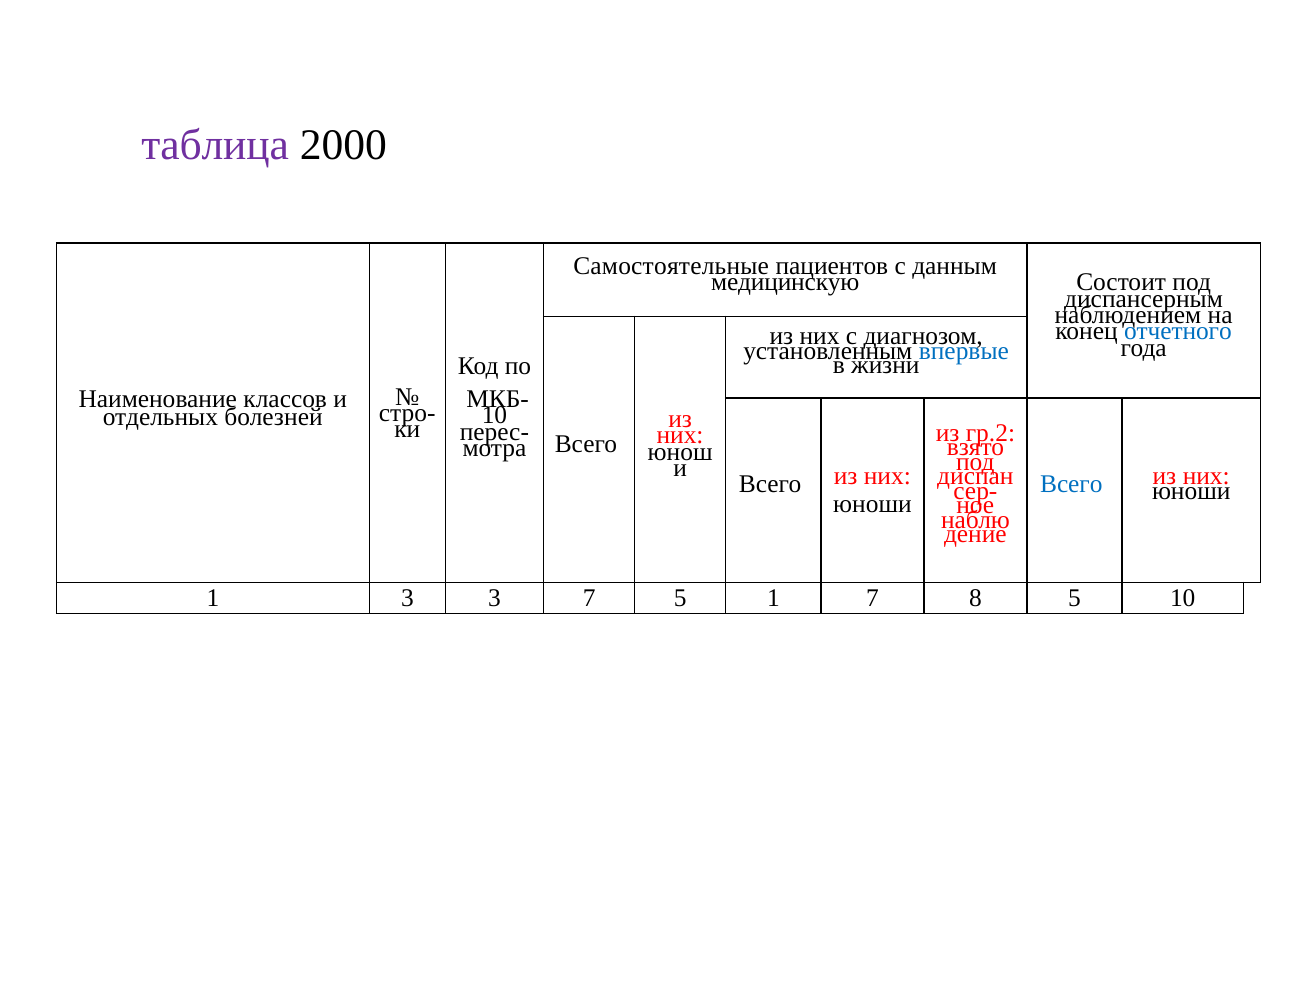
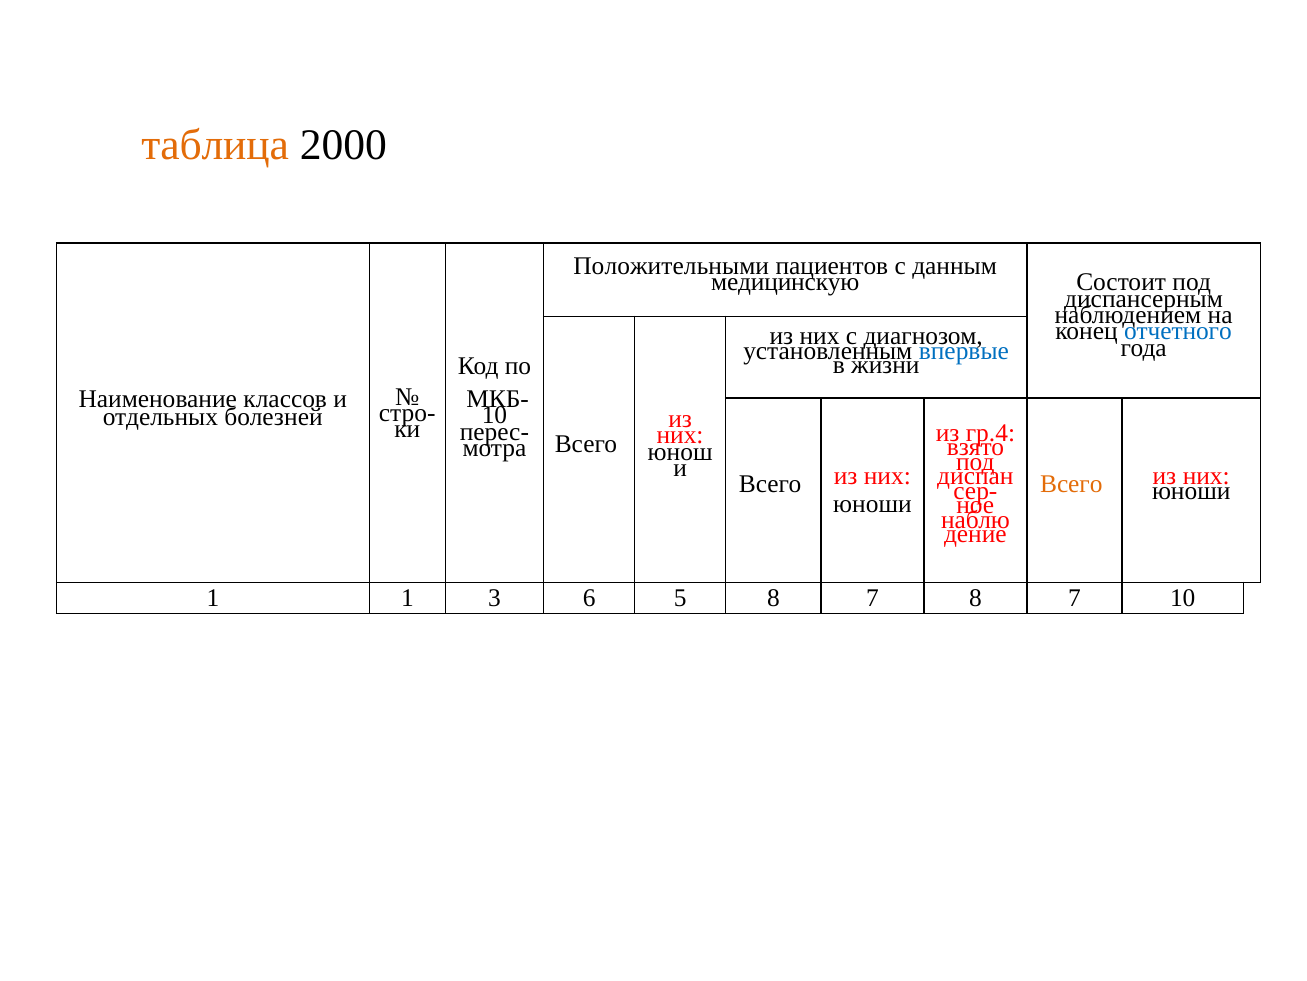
таблица colour: purple -> orange
Самостоятельные: Самостоятельные -> Положительными
гр.2: гр.2 -> гр.4
Всего at (1071, 484) colour: blue -> orange
1 3: 3 -> 1
3 7: 7 -> 6
5 1: 1 -> 8
7 8 5: 5 -> 7
